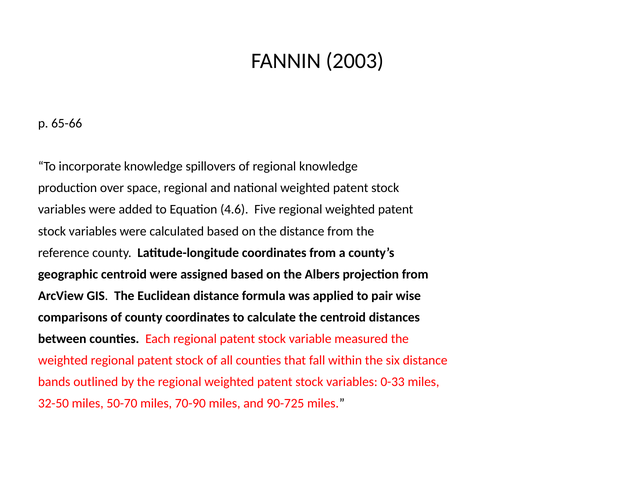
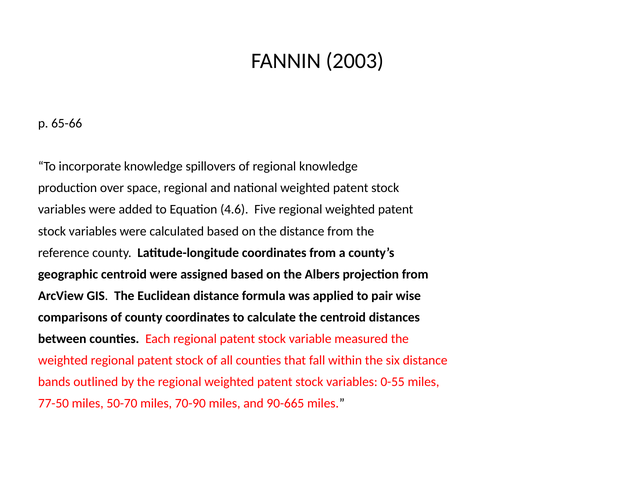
0-33: 0-33 -> 0-55
32-50: 32-50 -> 77-50
90-725: 90-725 -> 90-665
